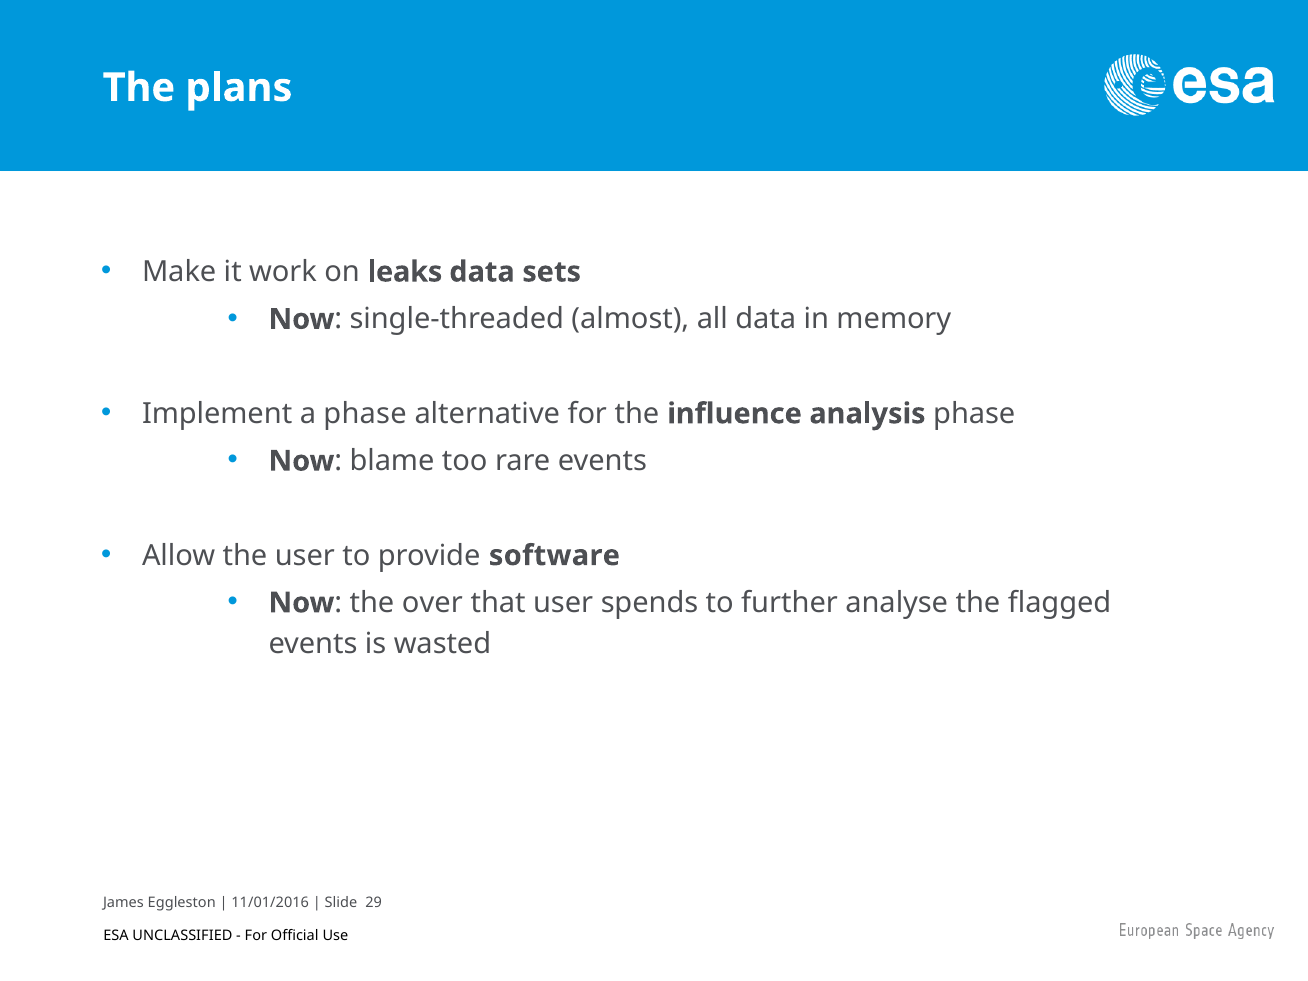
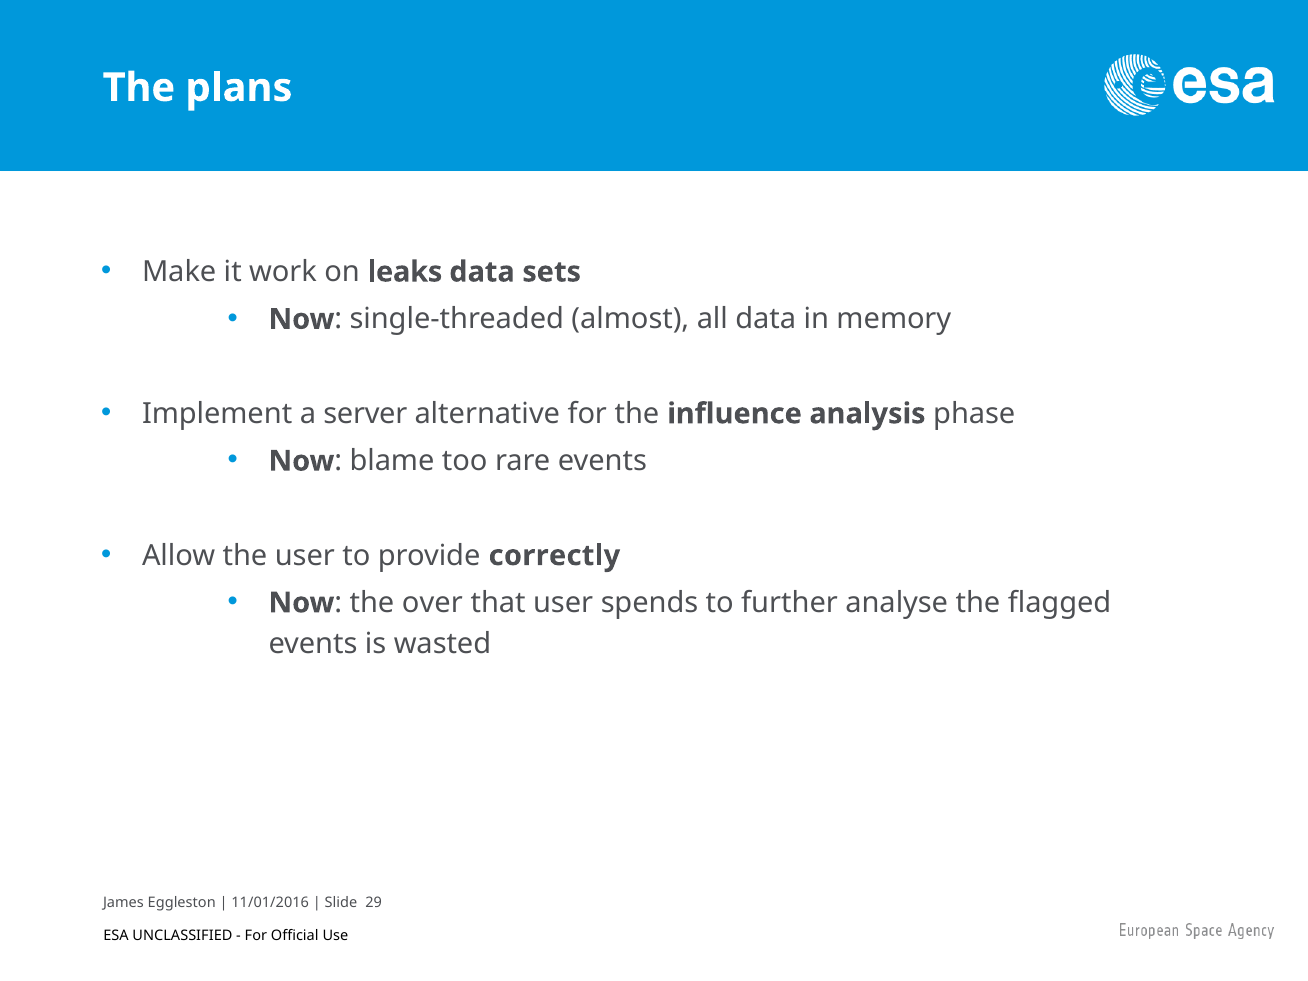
a phase: phase -> server
software: software -> correctly
